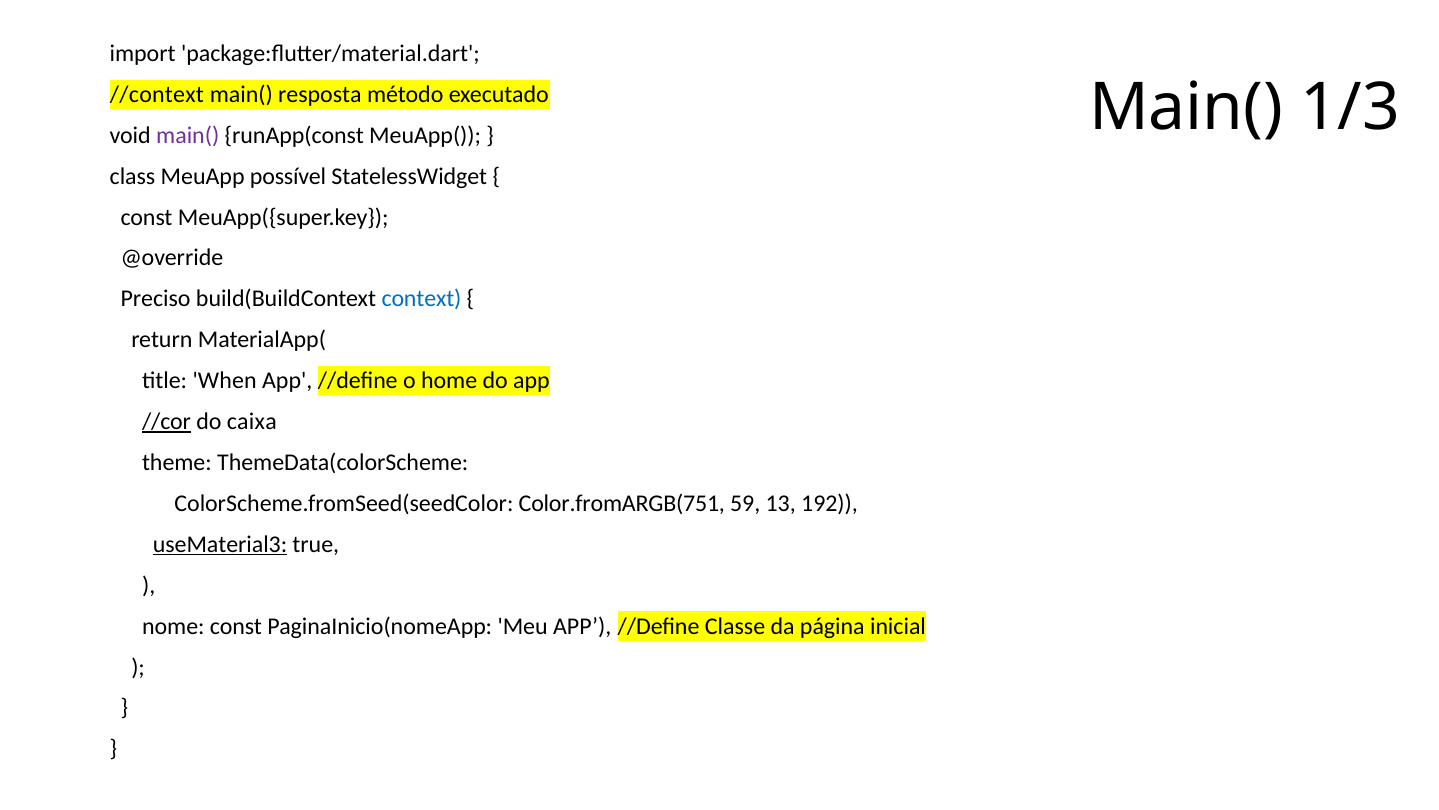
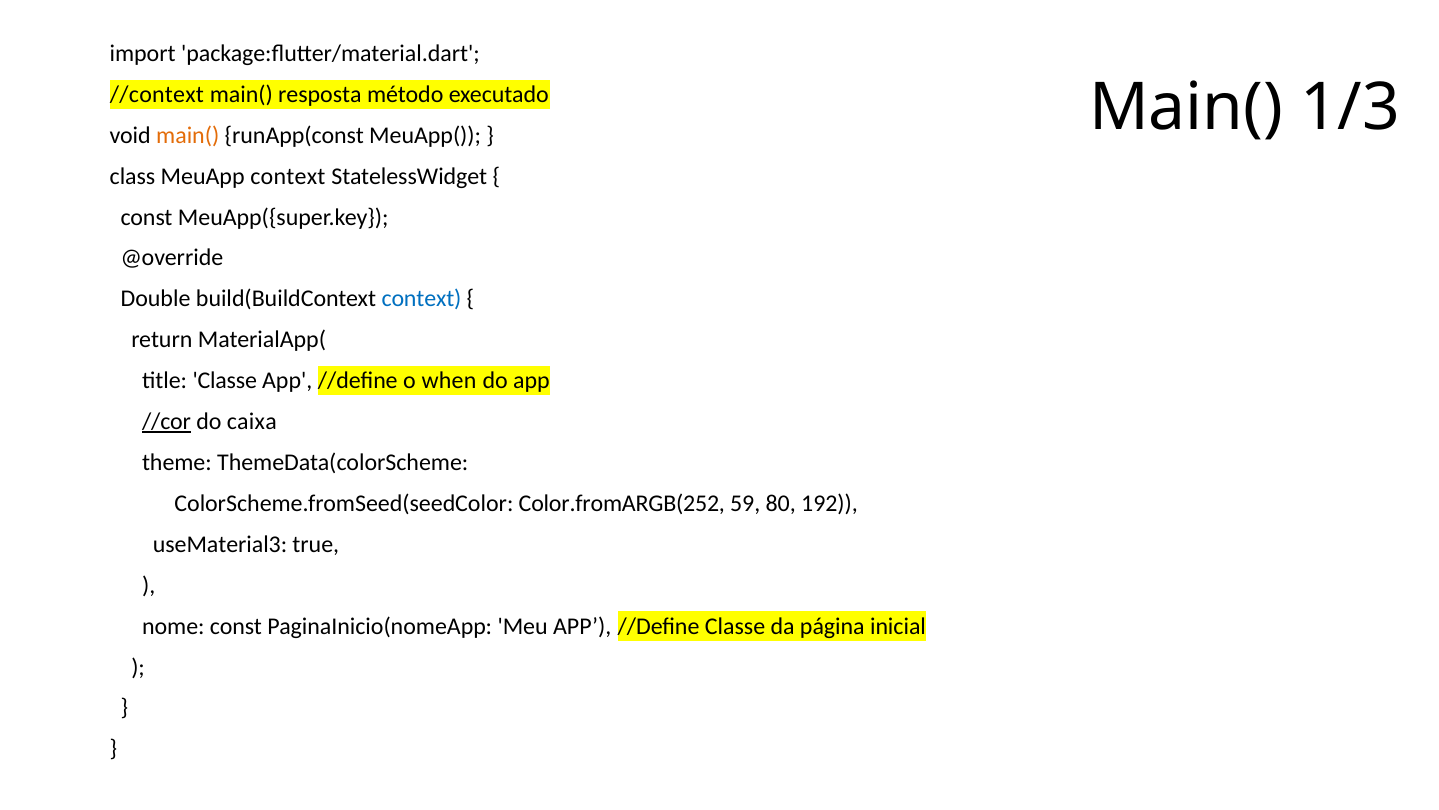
main( at (188, 135) colour: purple -> orange
MeuApp possível: possível -> context
Preciso: Preciso -> Double
title When: When -> Classe
home: home -> when
Color.fromARGB(751: Color.fromARGB(751 -> Color.fromARGB(252
13: 13 -> 80
useMaterial3 underline: present -> none
